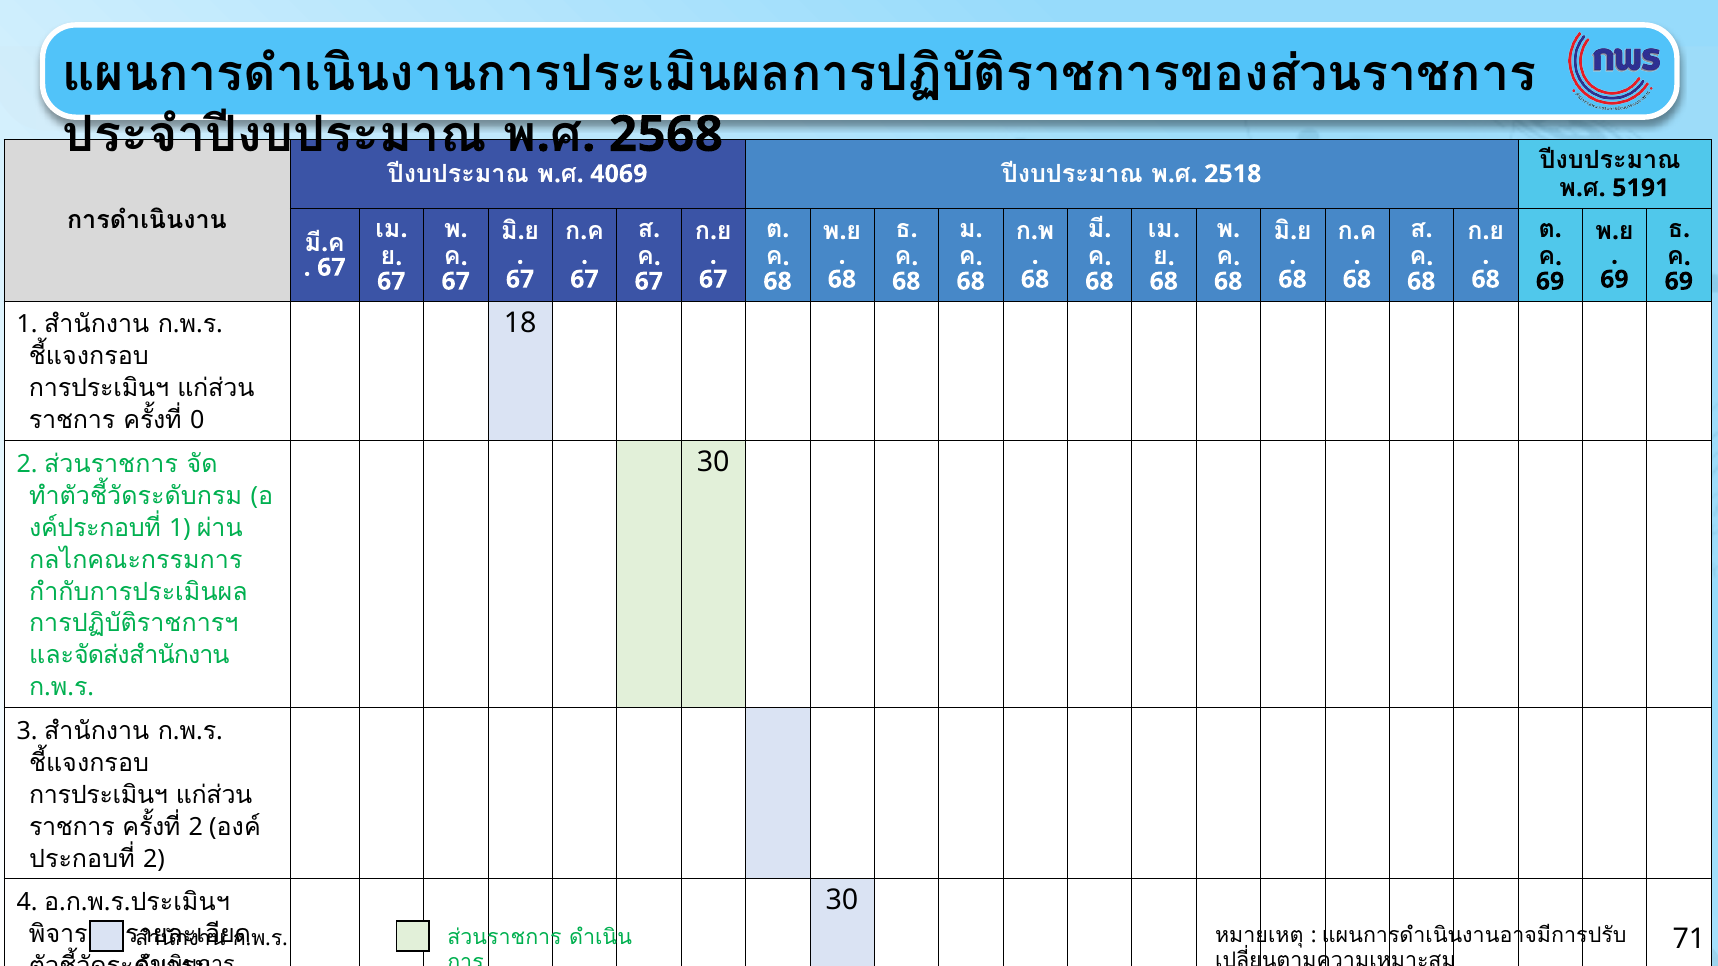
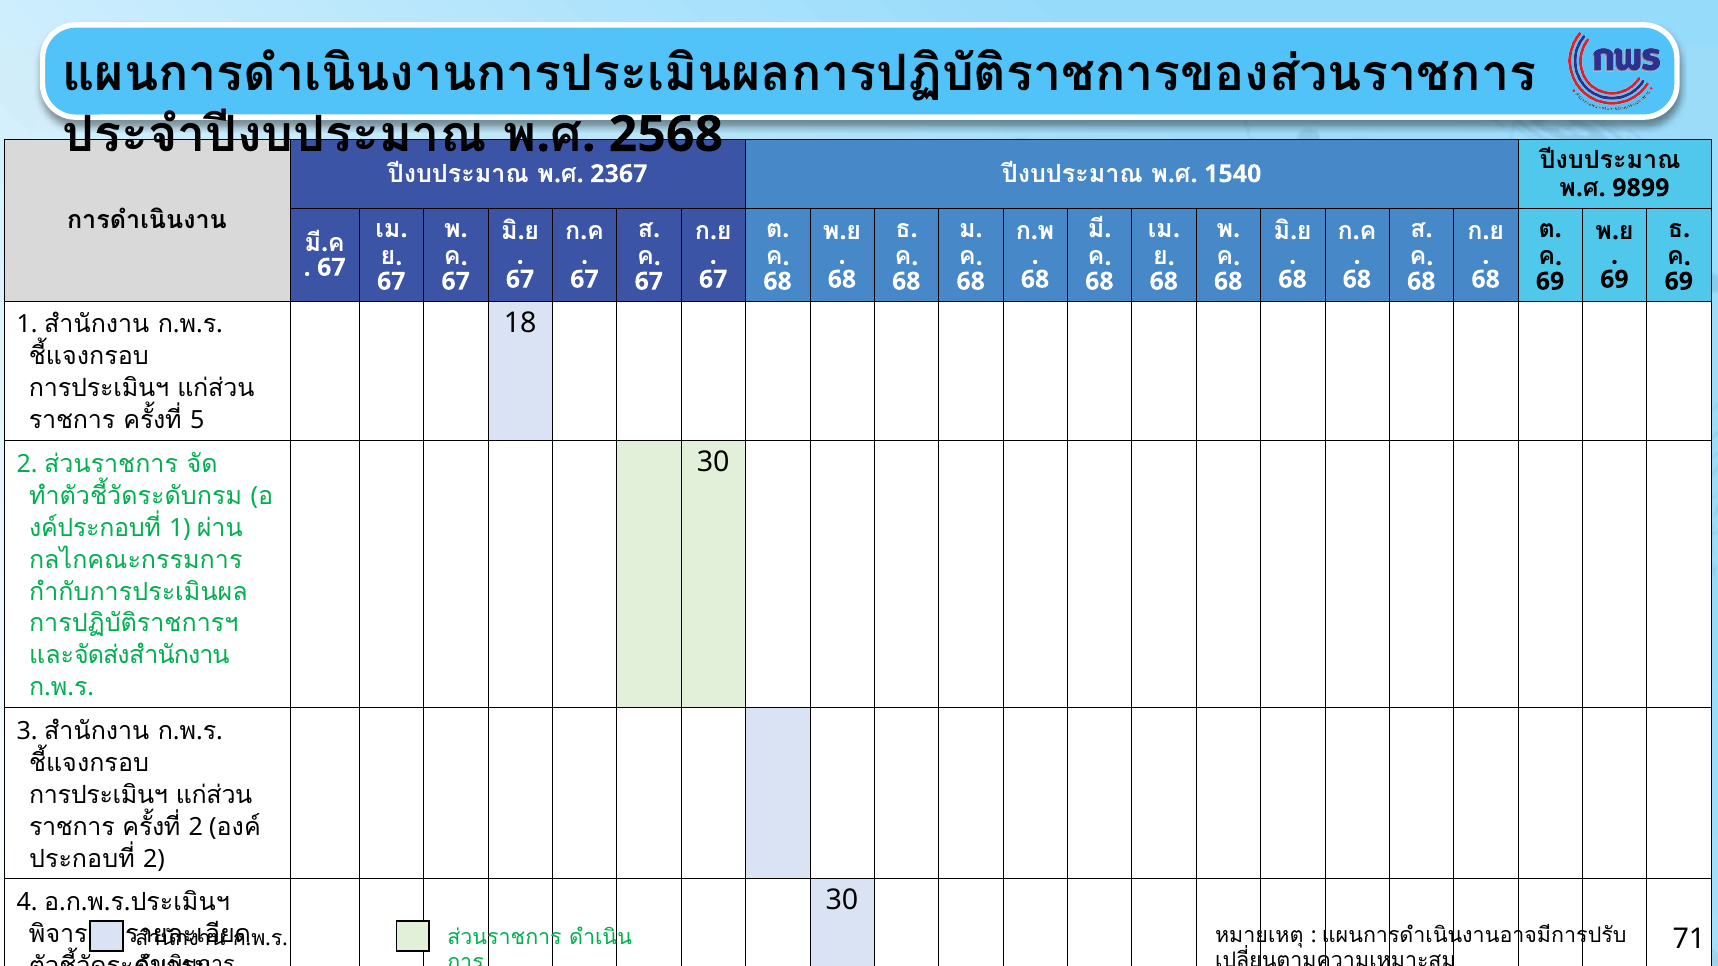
4069: 4069 -> 2367
2518: 2518 -> 1540
5191: 5191 -> 9899
0 at (197, 421): 0 -> 5
